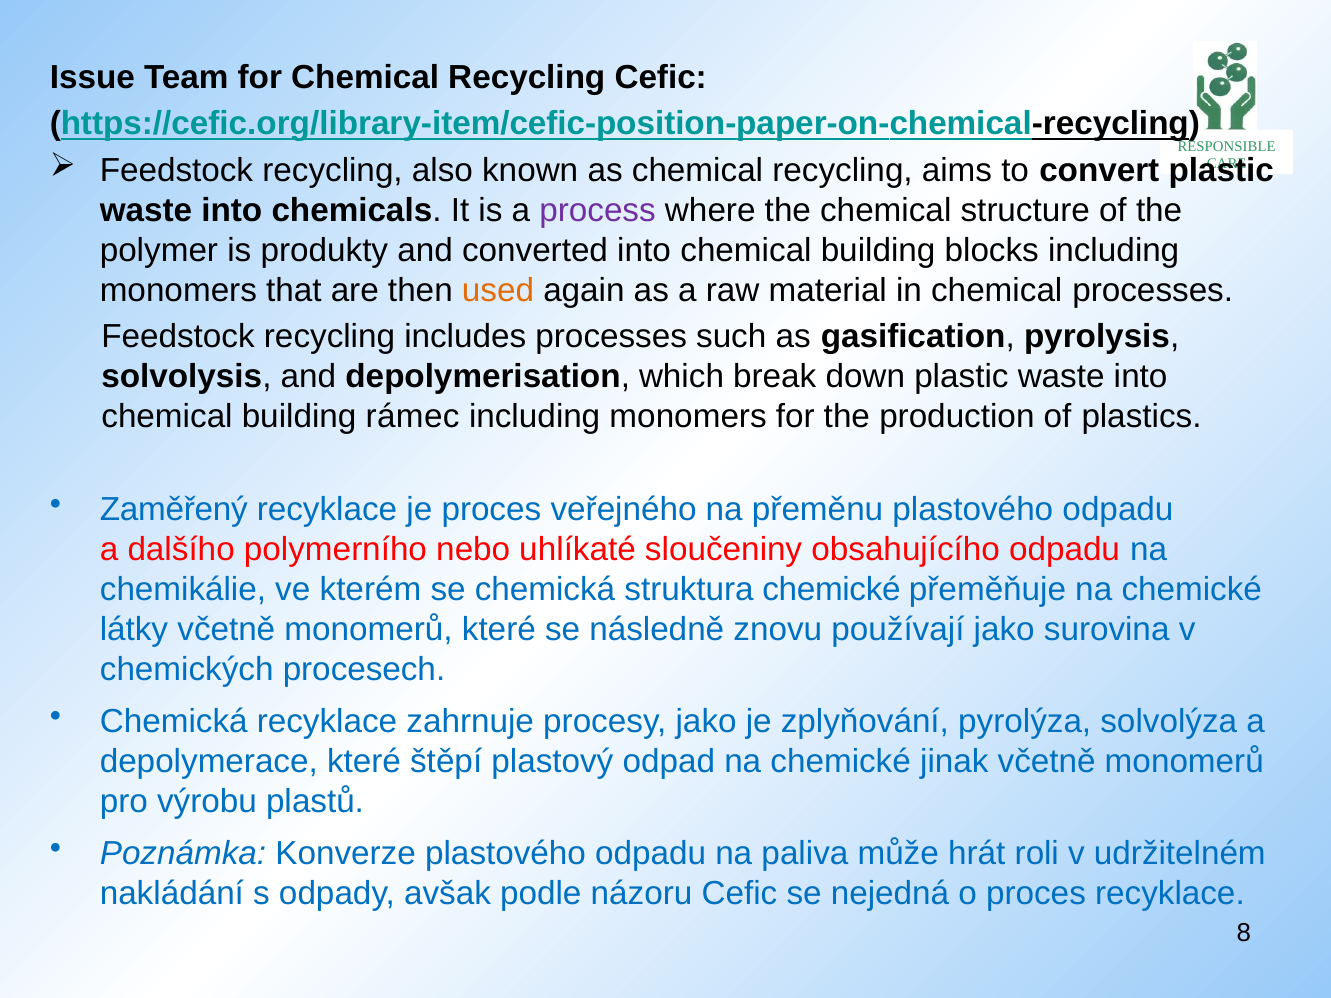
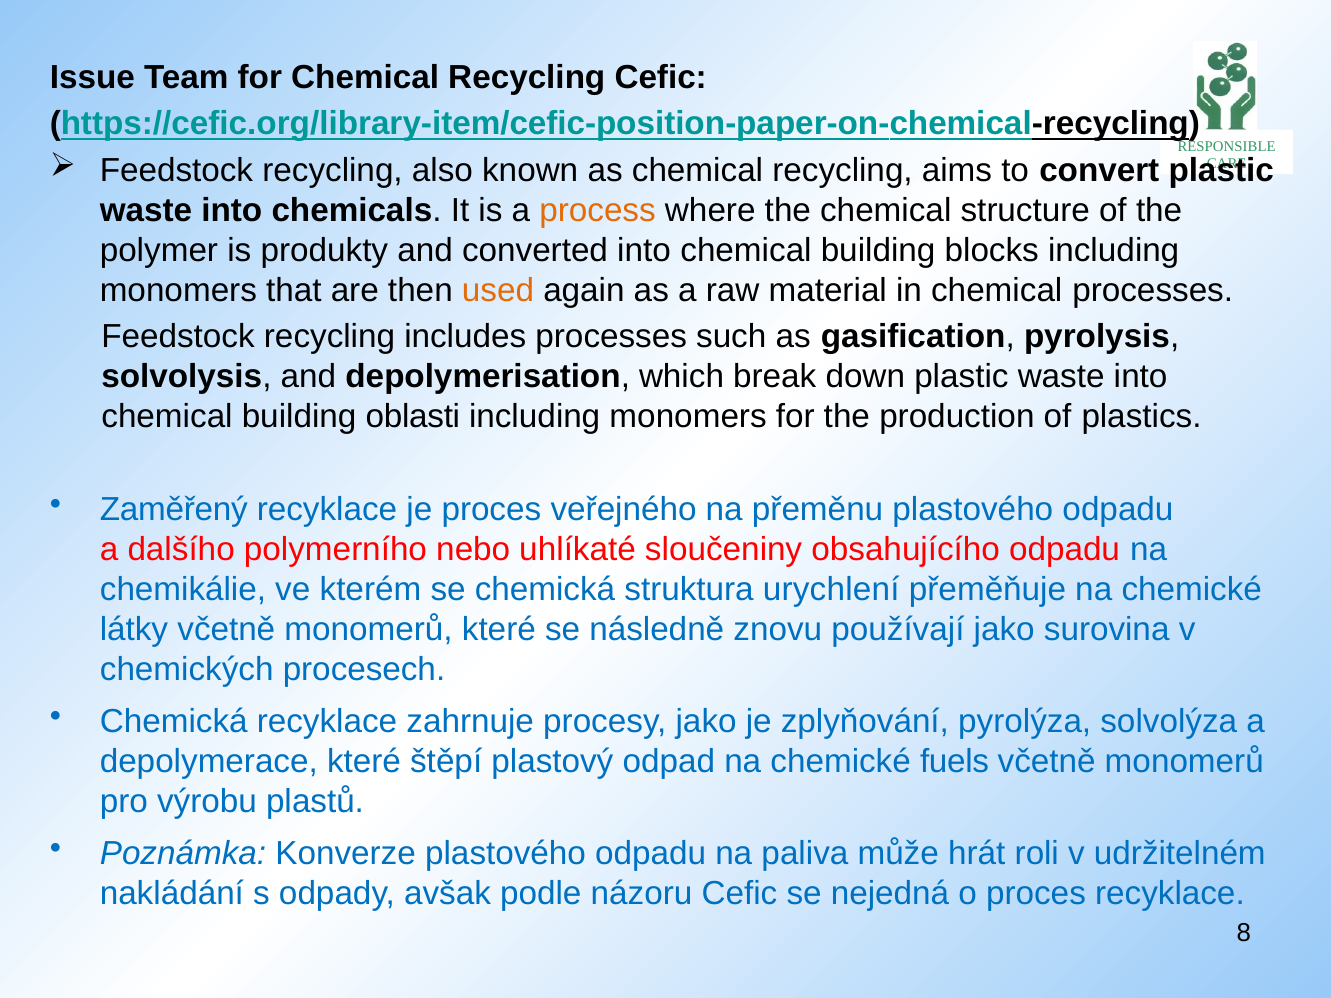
process colour: purple -> orange
rámec: rámec -> oblasti
struktura chemické: chemické -> urychlení
jinak: jinak -> fuels
